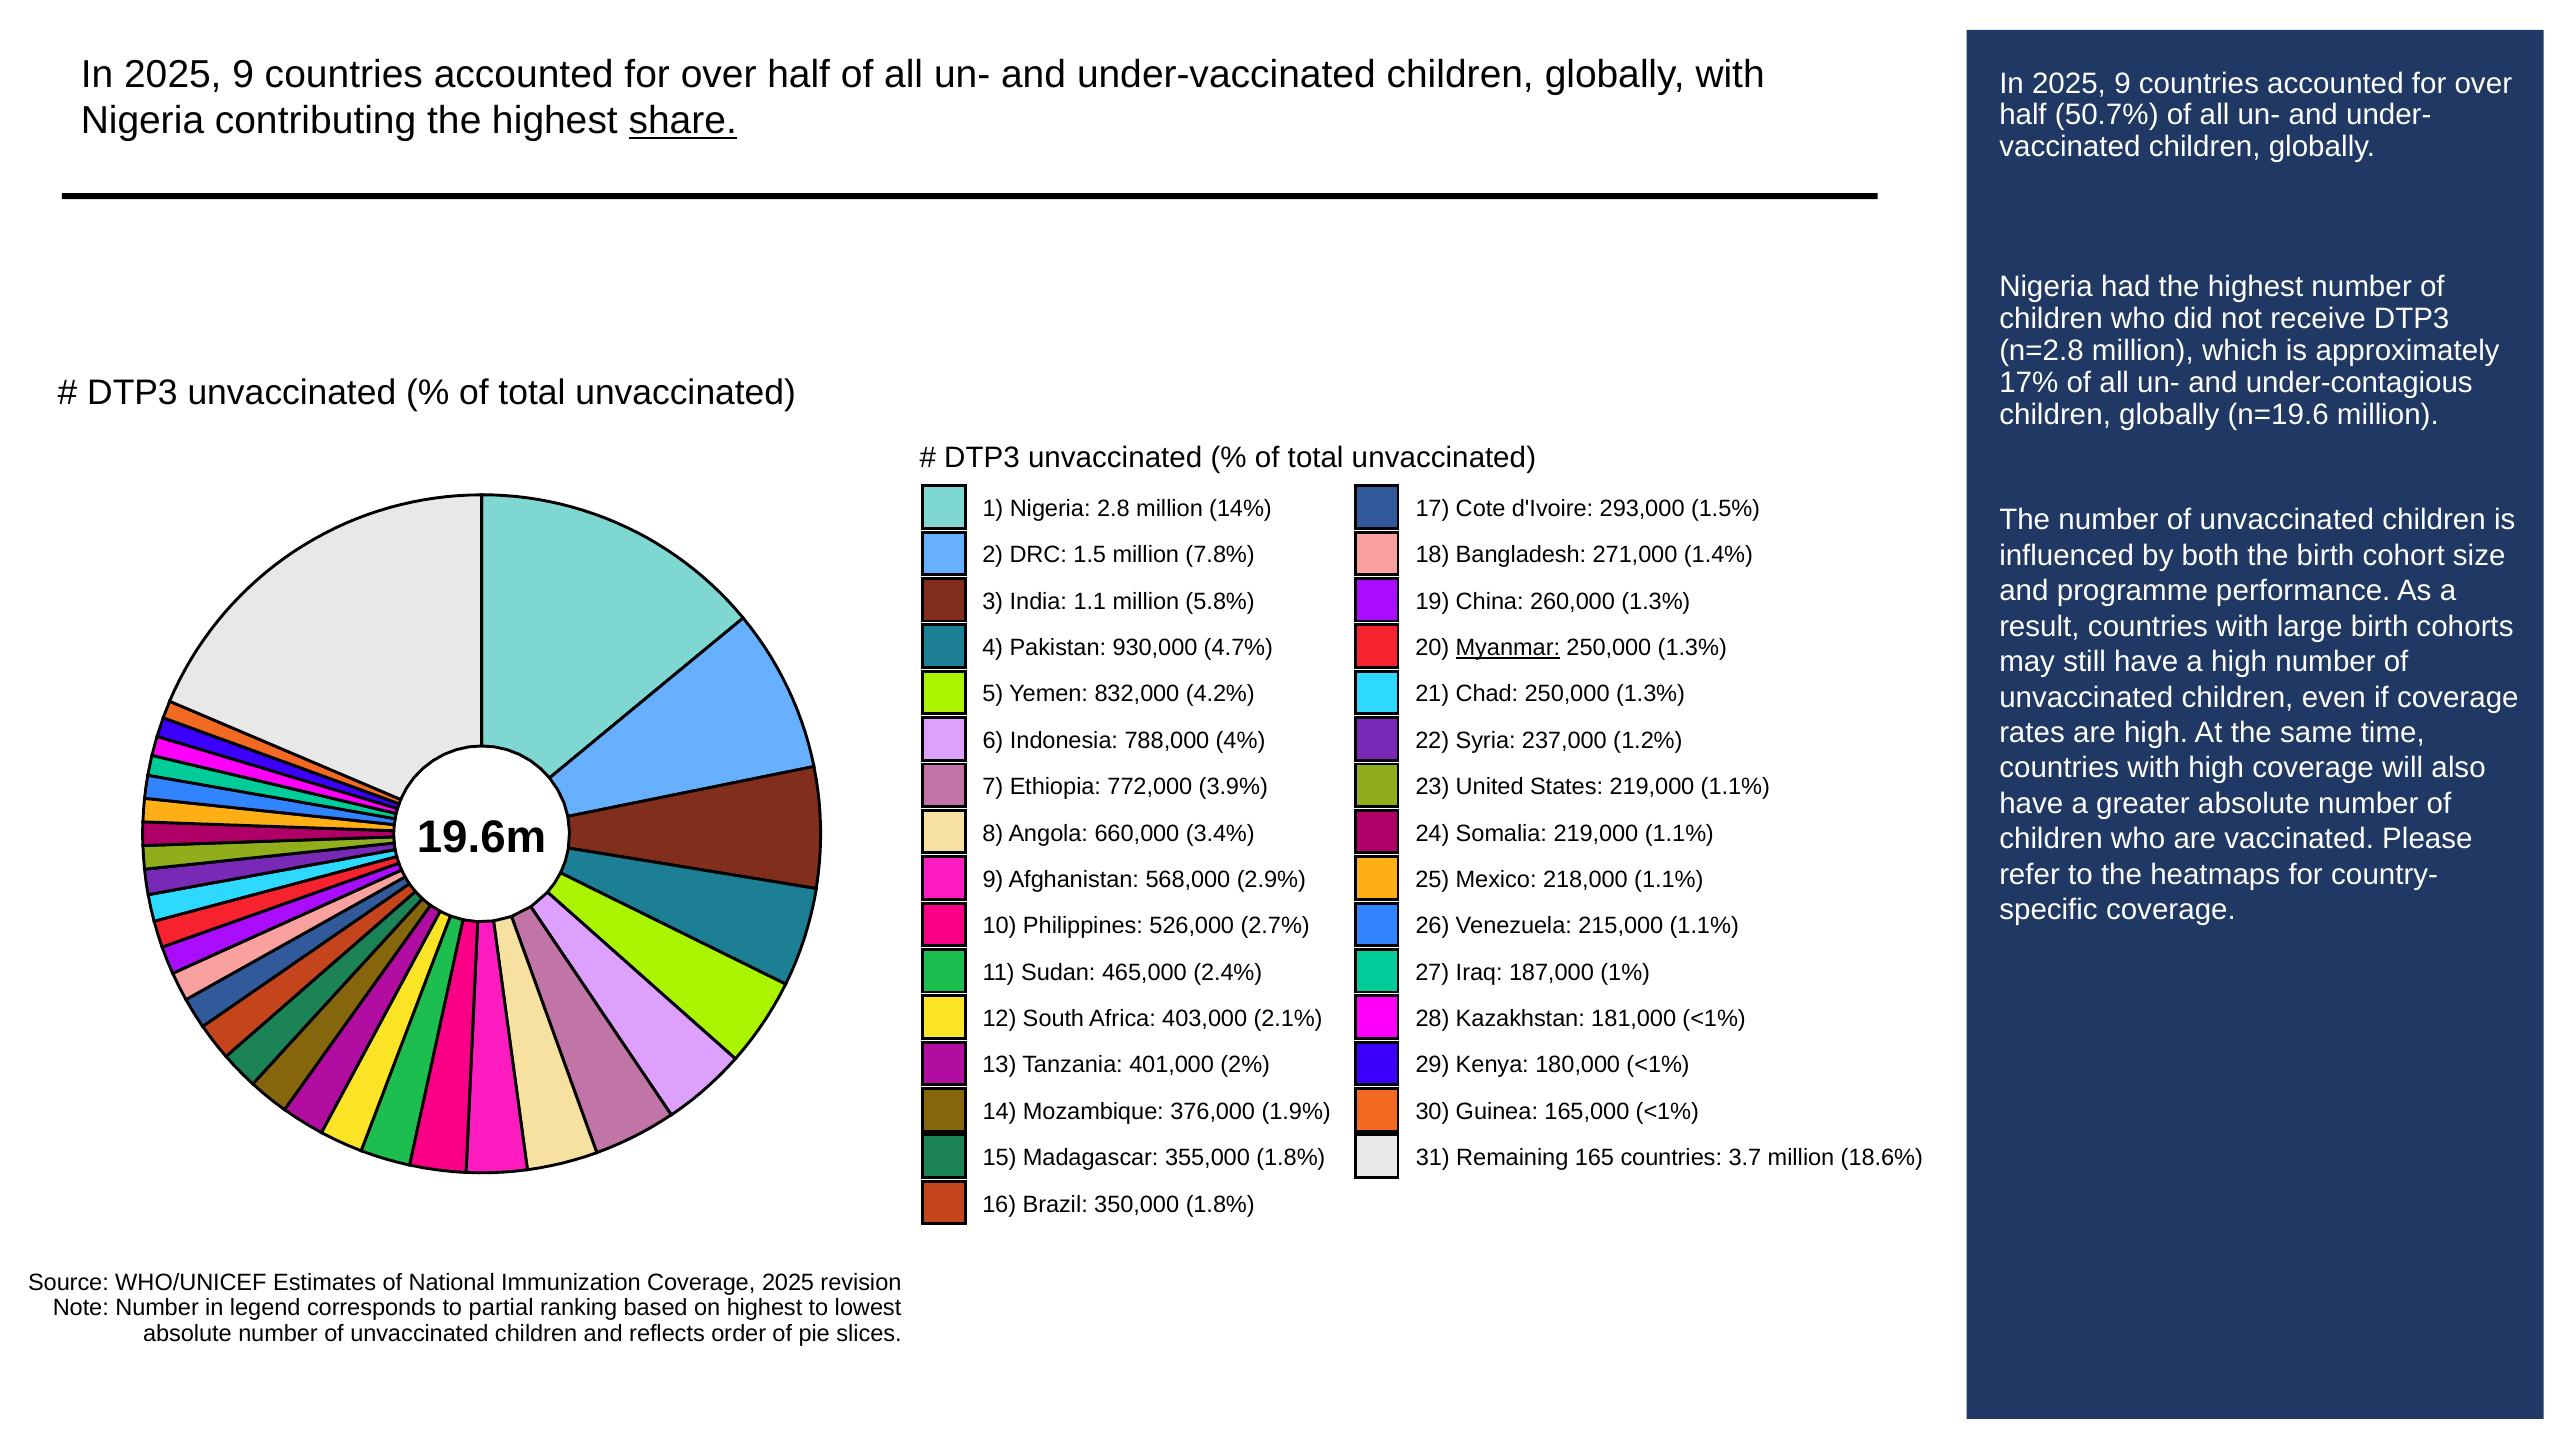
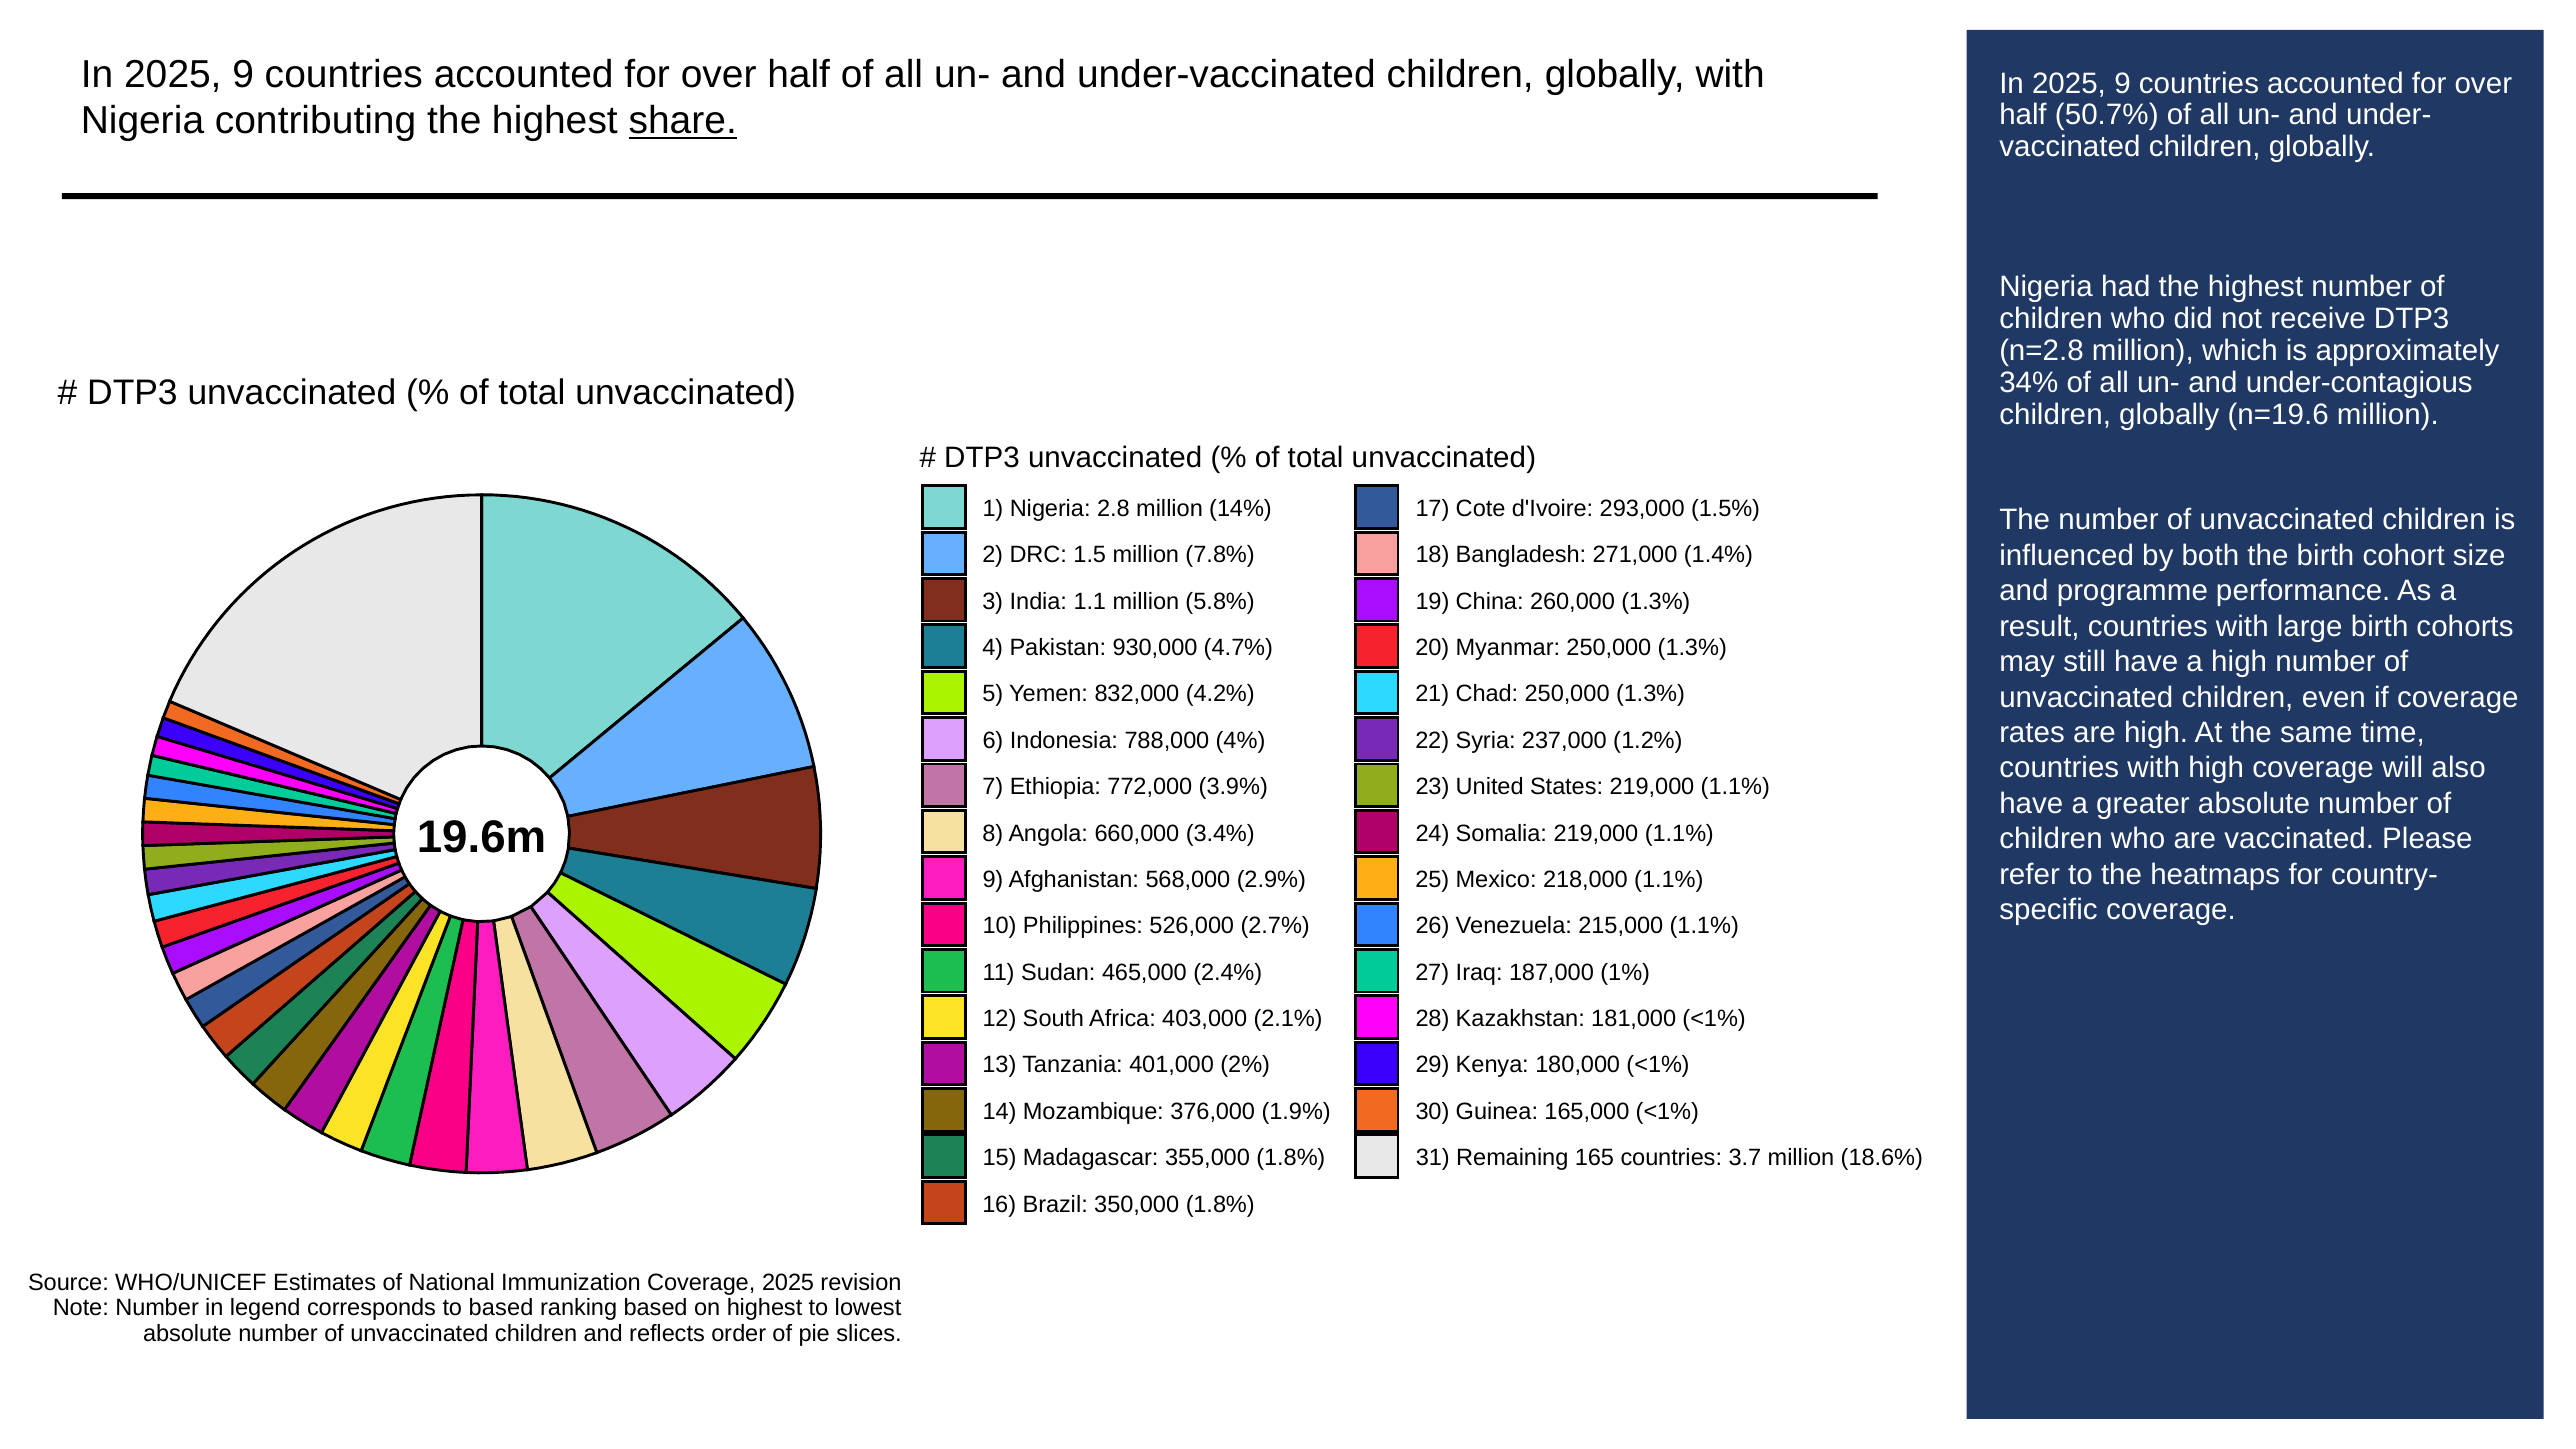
17%: 17% -> 34%
Myanmar underline: present -> none
to partial: partial -> based
